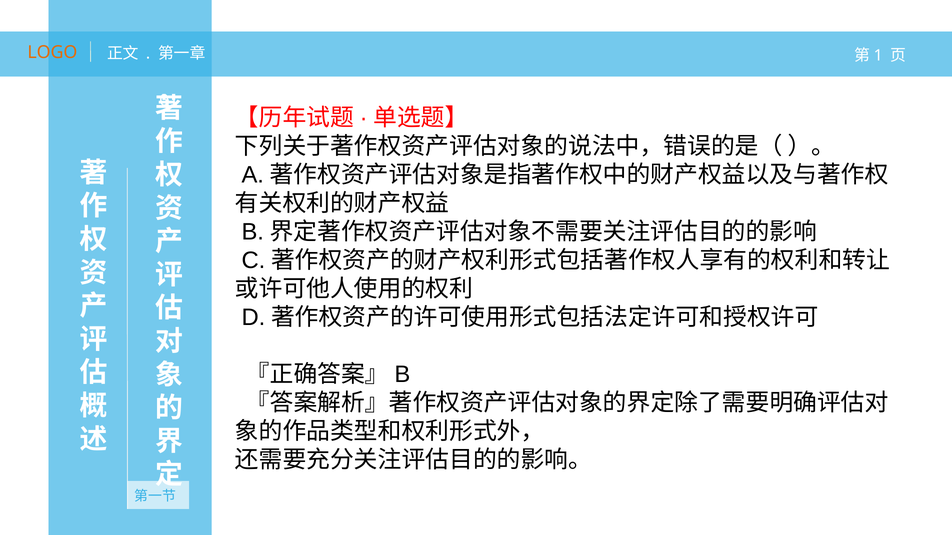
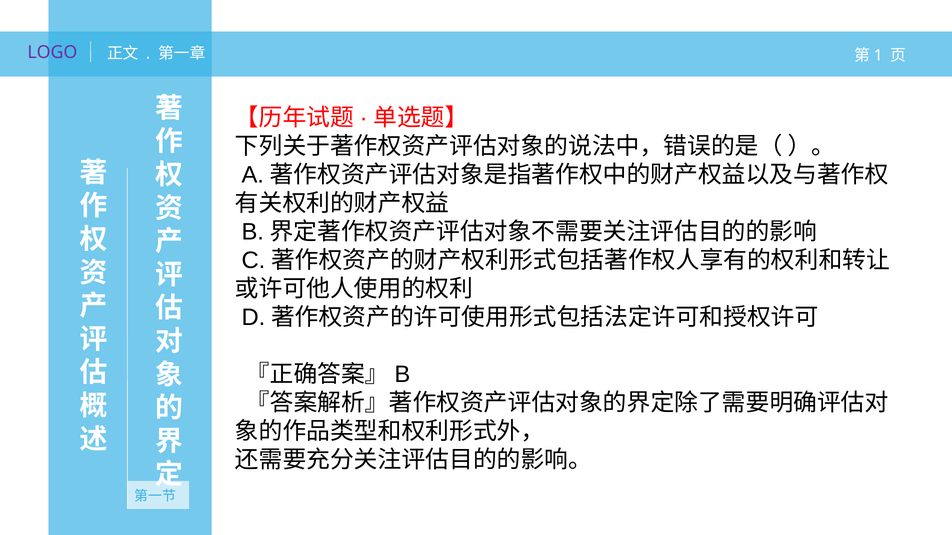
LOGO colour: orange -> purple
